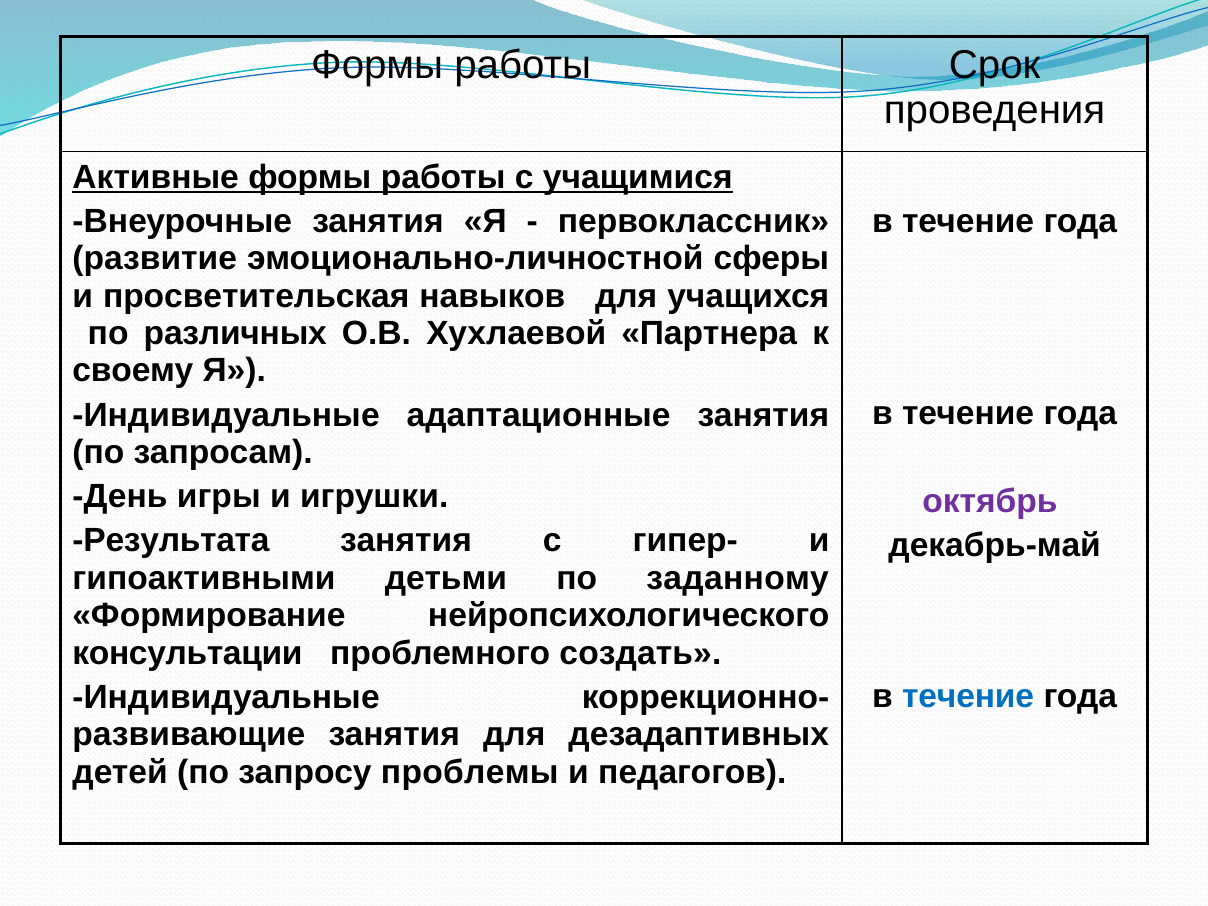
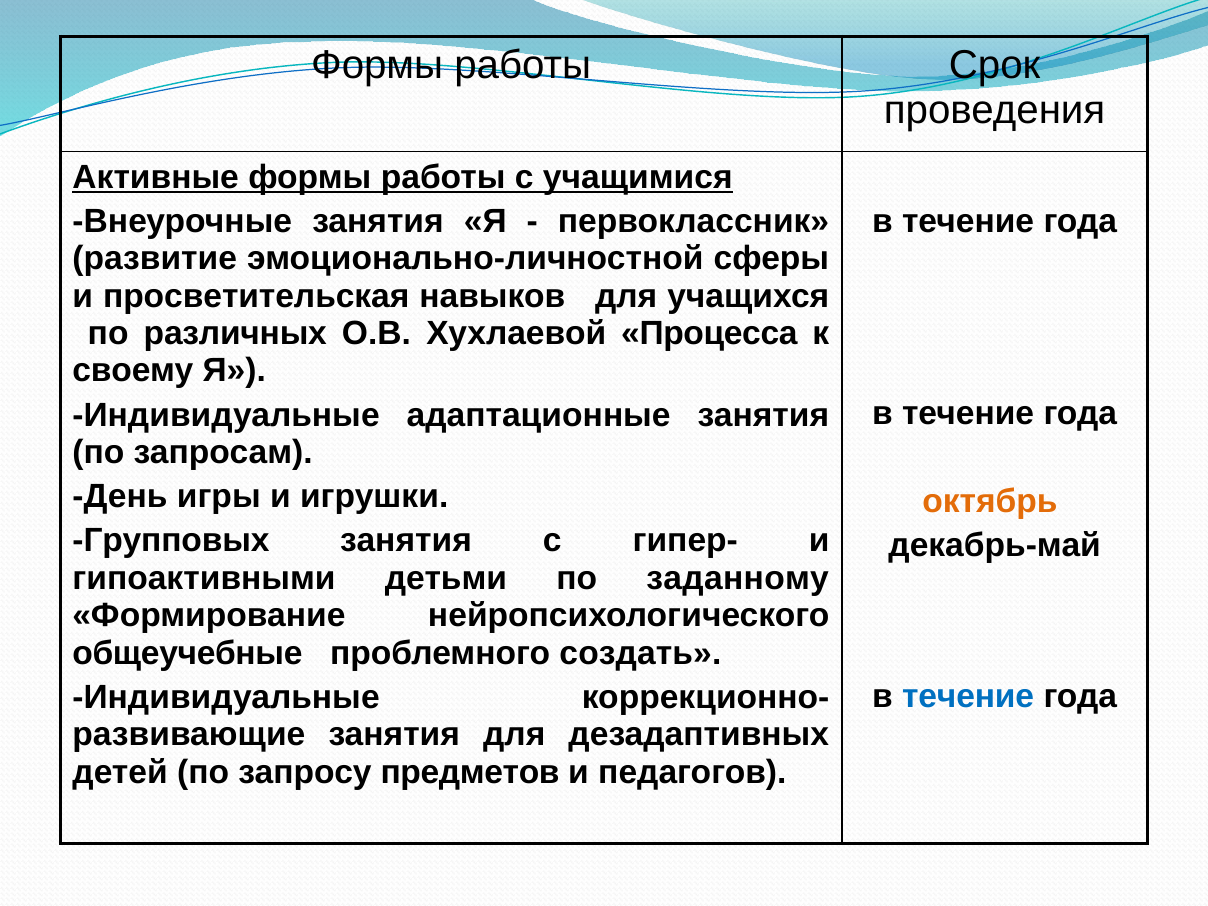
Партнера: Партнера -> Процесса
октябрь colour: purple -> orange
Результата: Результата -> Групповых
консультации: консультации -> общеучебные
проблемы: проблемы -> предметов
